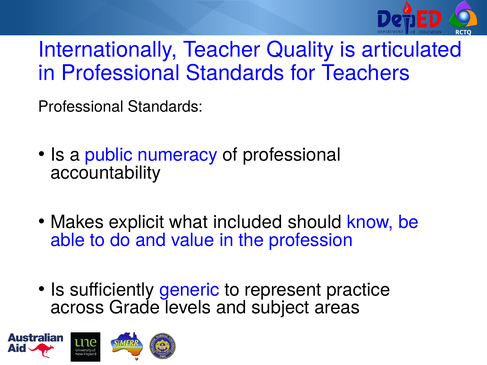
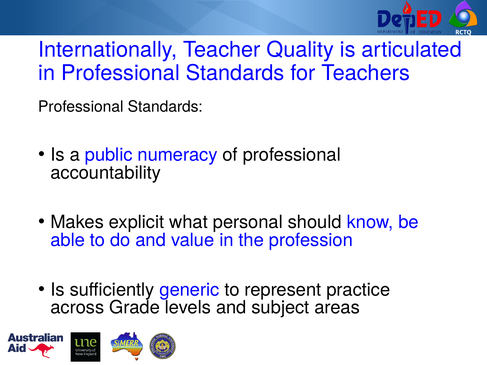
included: included -> personal
